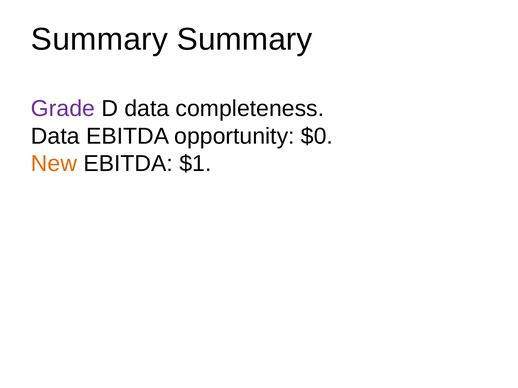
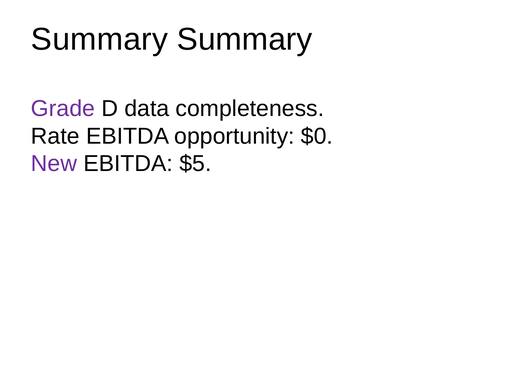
Data at (55, 136): Data -> Rate
New colour: orange -> purple
$1: $1 -> $5
